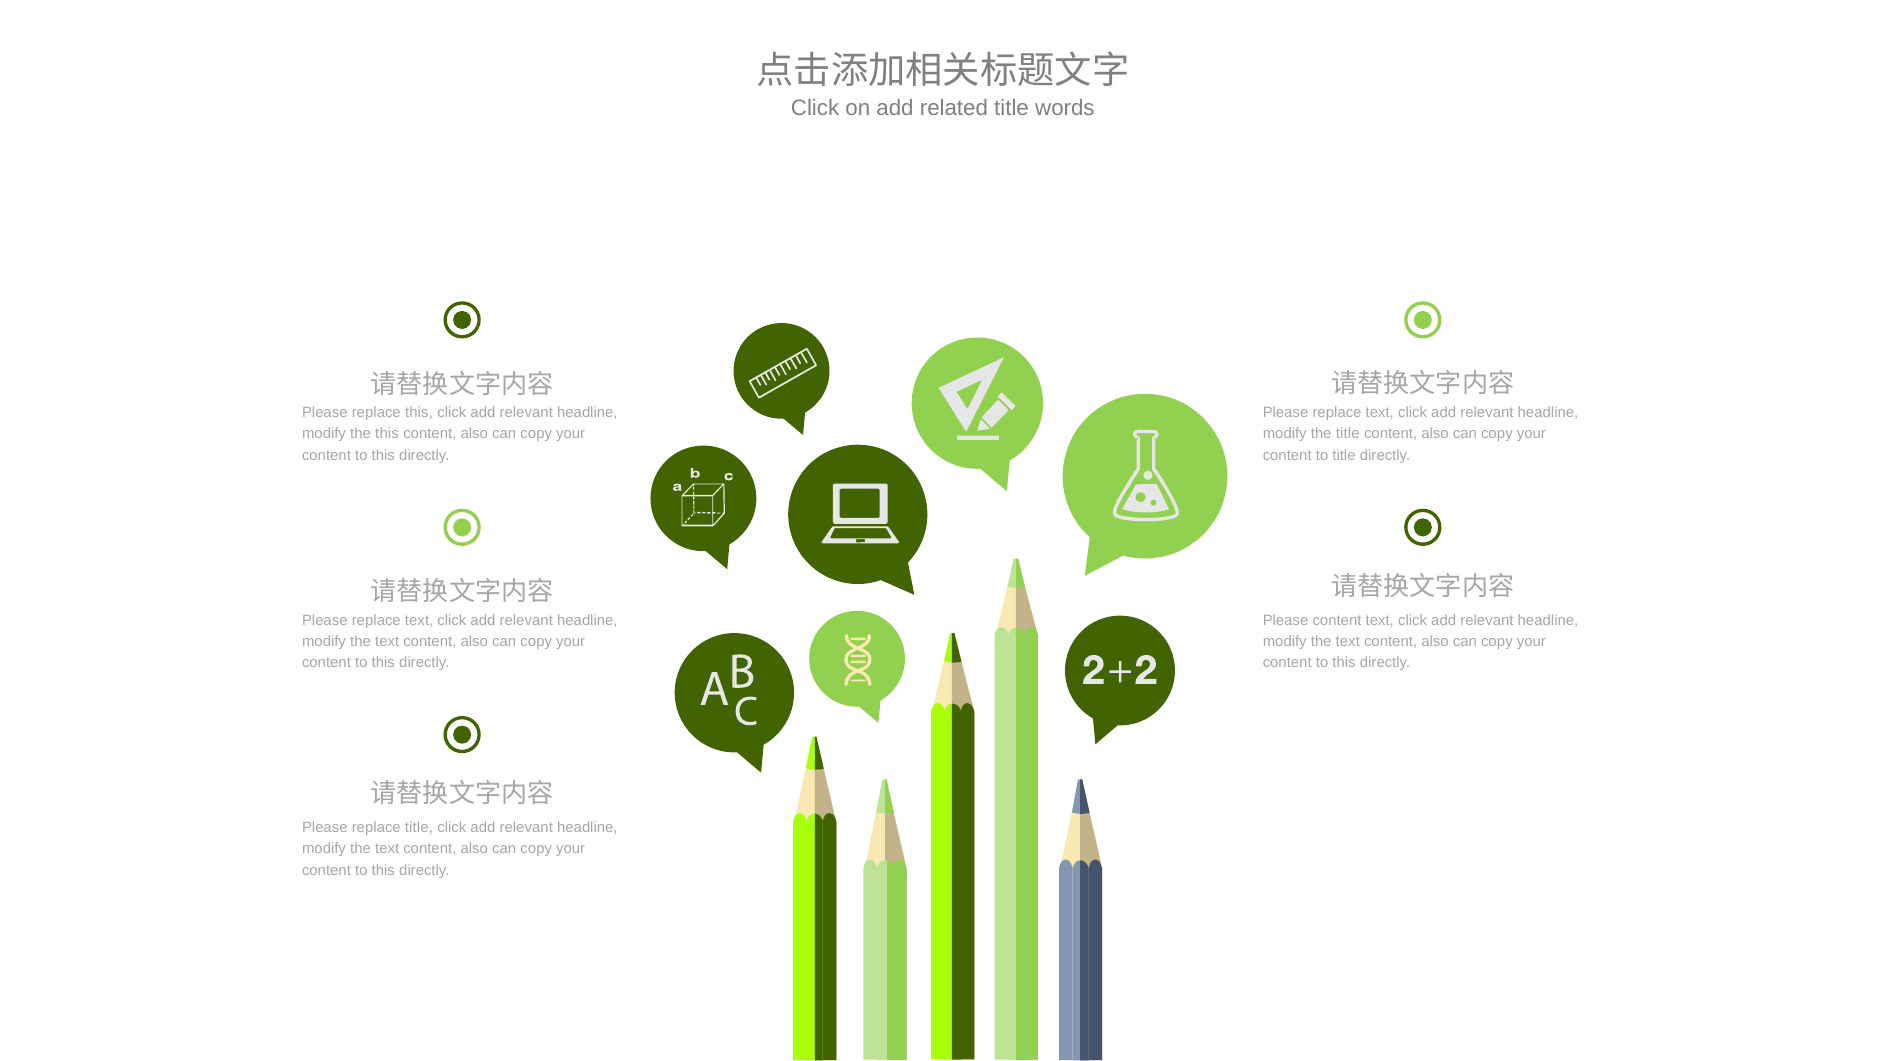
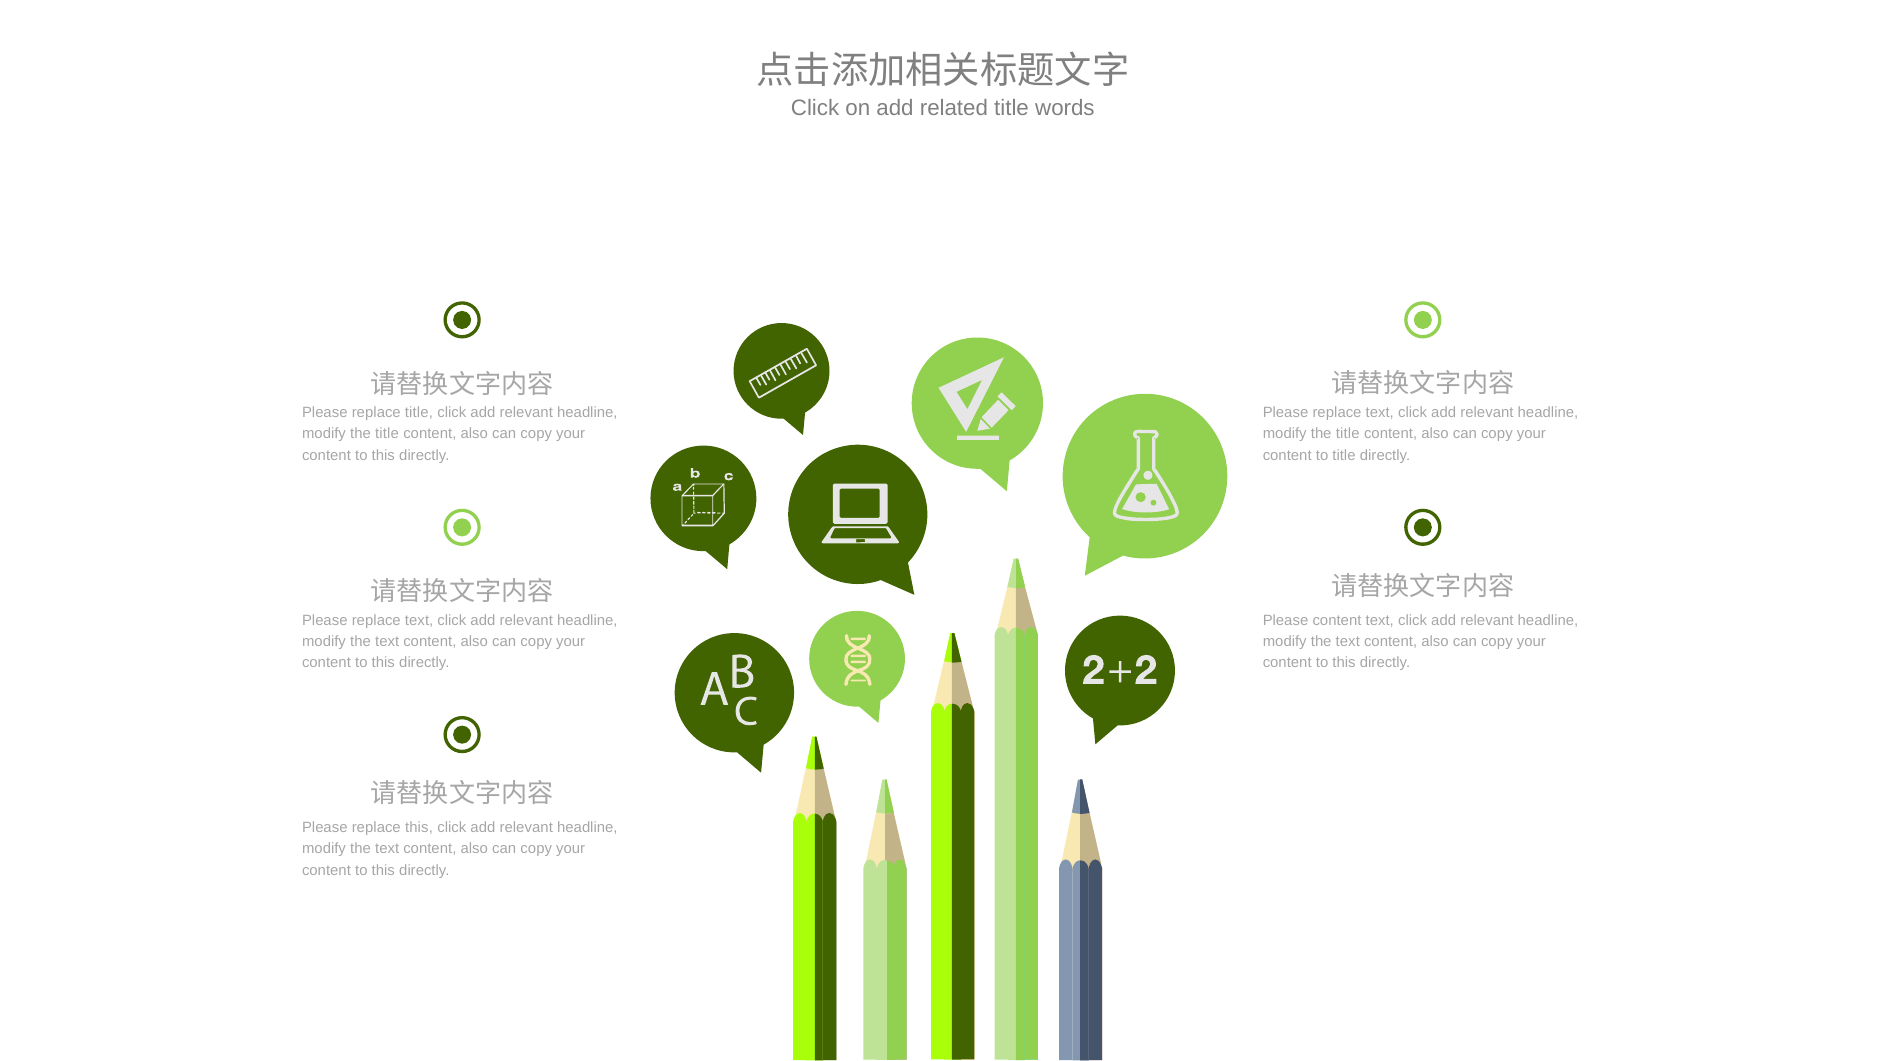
replace this: this -> title
this at (387, 434): this -> title
replace title: title -> this
